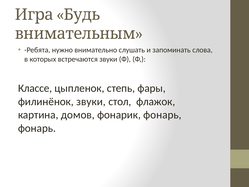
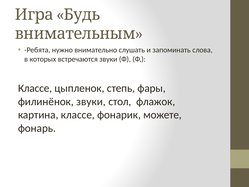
картина домов: домов -> классе
фонарик фонарь: фонарь -> можете
